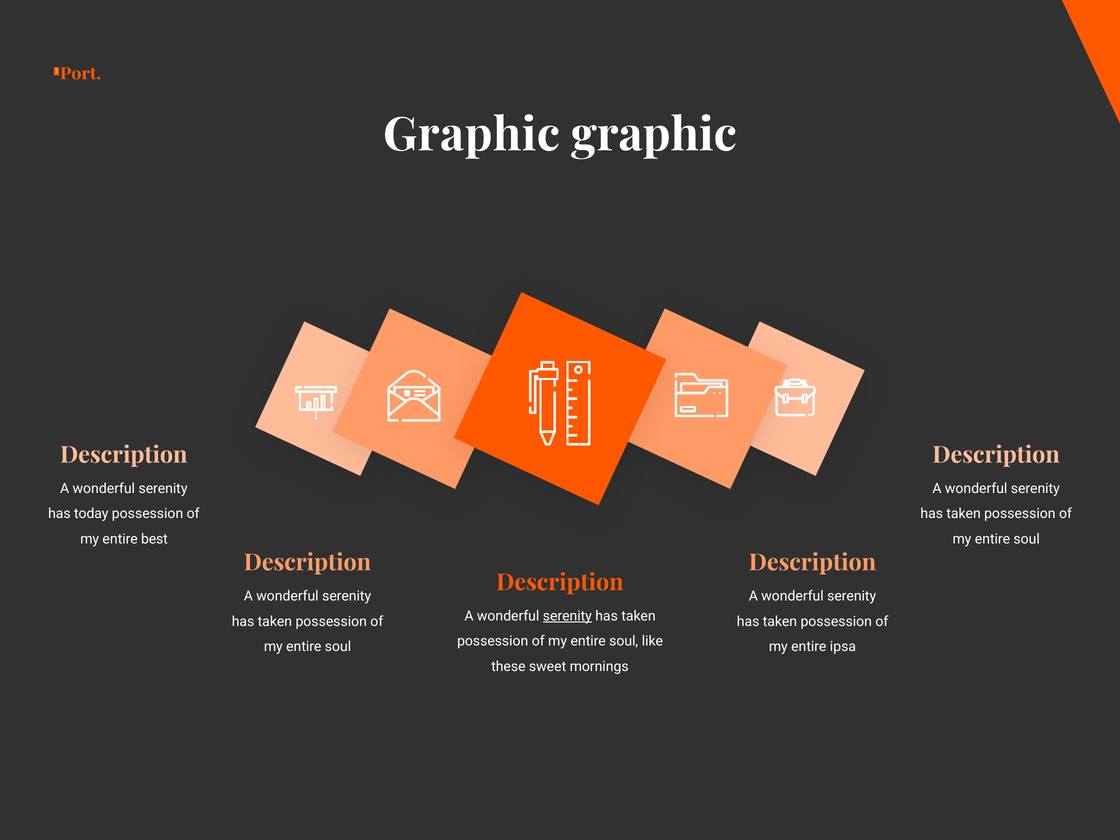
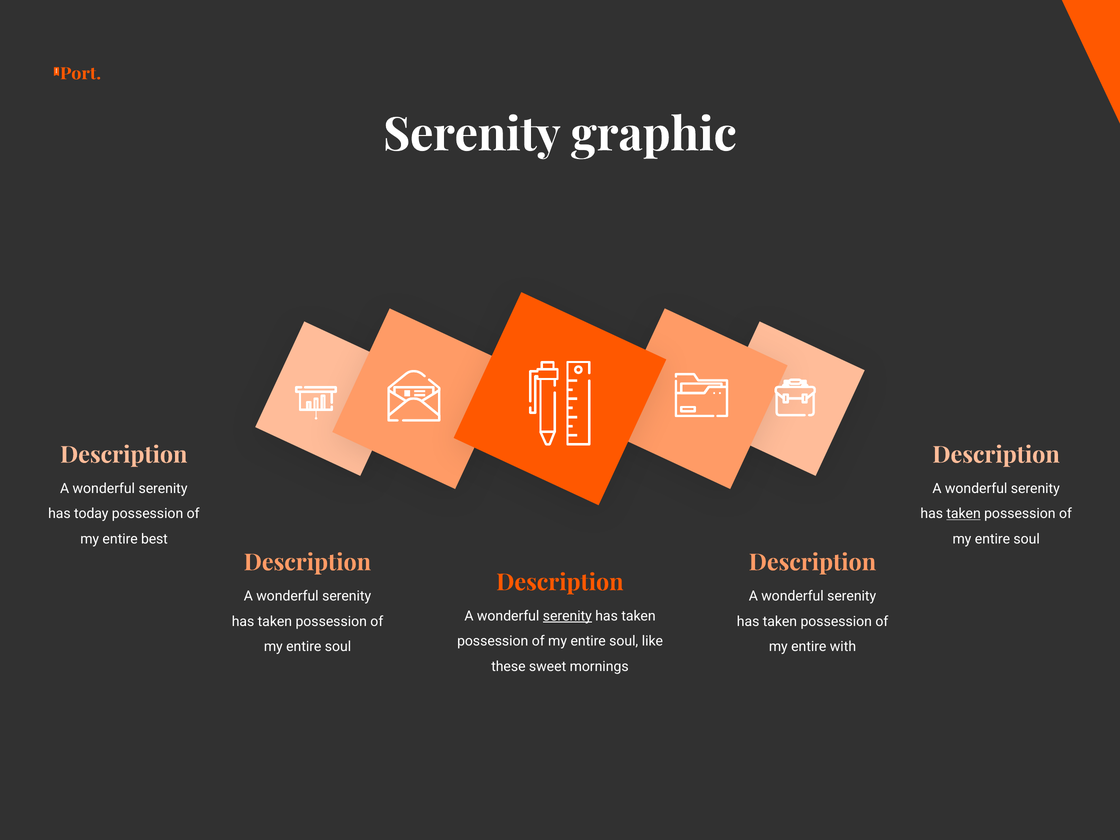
Graphic at (471, 135): Graphic -> Serenity
taken at (964, 514) underline: none -> present
ipsa: ipsa -> with
